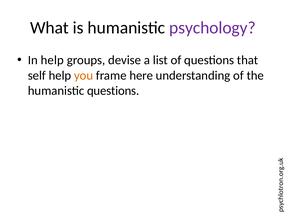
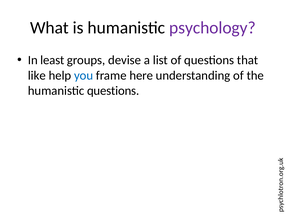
In help: help -> least
self: self -> like
you colour: orange -> blue
